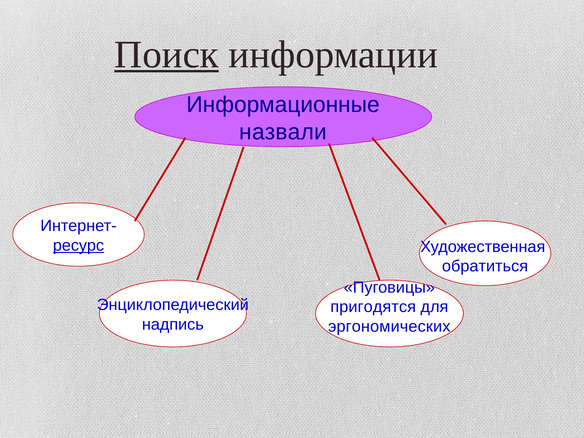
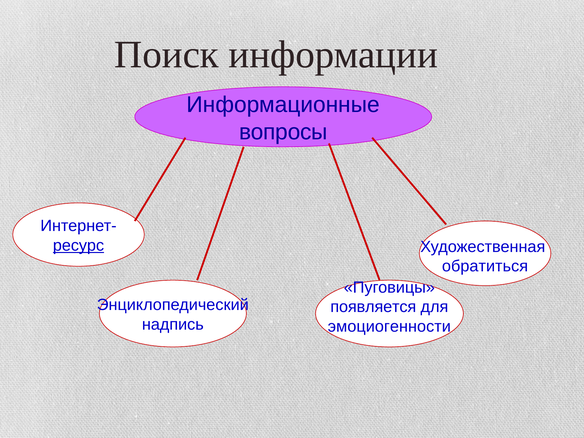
Поиск underline: present -> none
назвали: назвали -> вопросы
пригодятся: пригодятся -> появляется
эргономических: эргономических -> эмоциогенности
